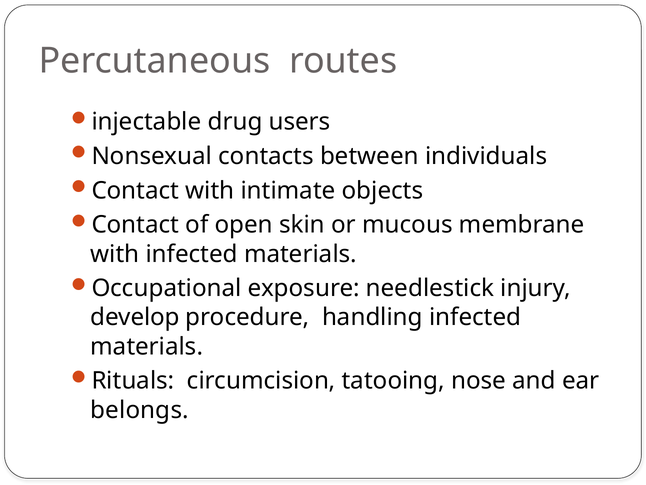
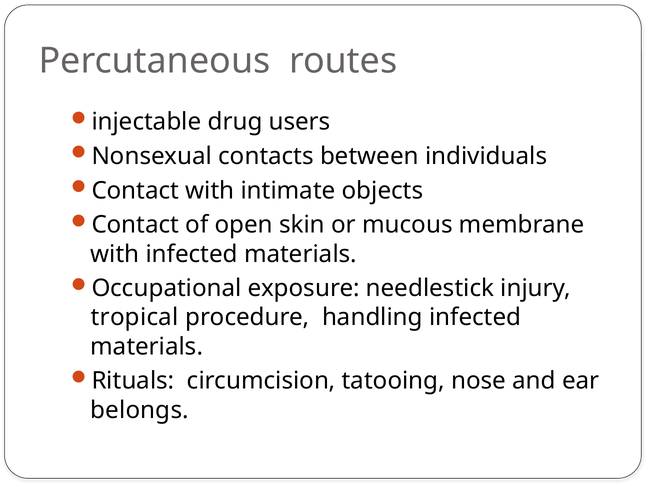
develop: develop -> tropical
